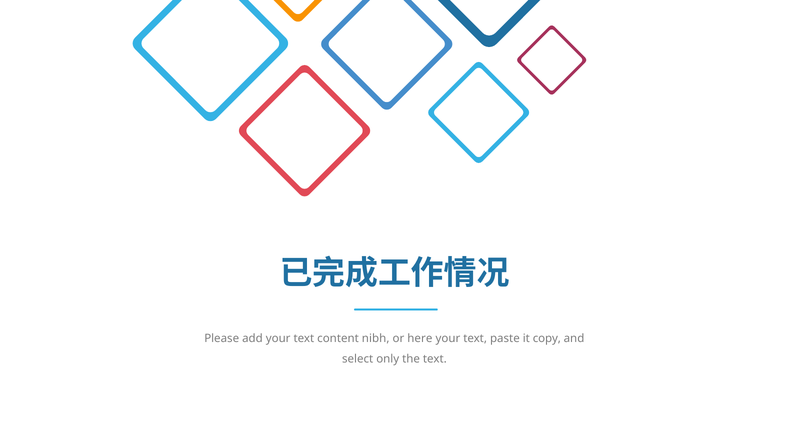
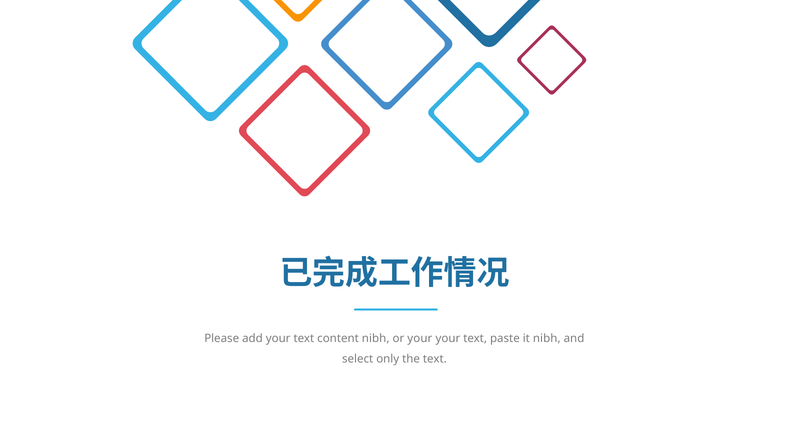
or here: here -> your
it copy: copy -> nibh
